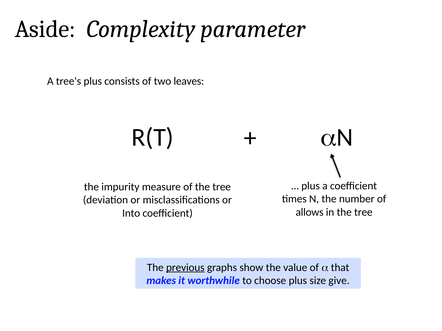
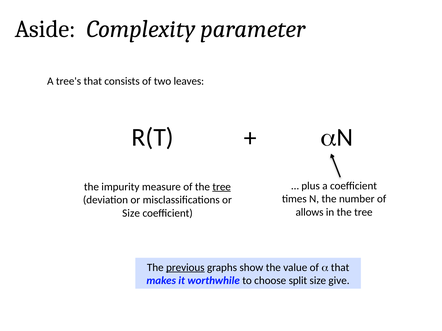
tree's plus: plus -> that
tree at (222, 187) underline: none -> present
Into at (131, 214): Into -> Size
choose plus: plus -> split
